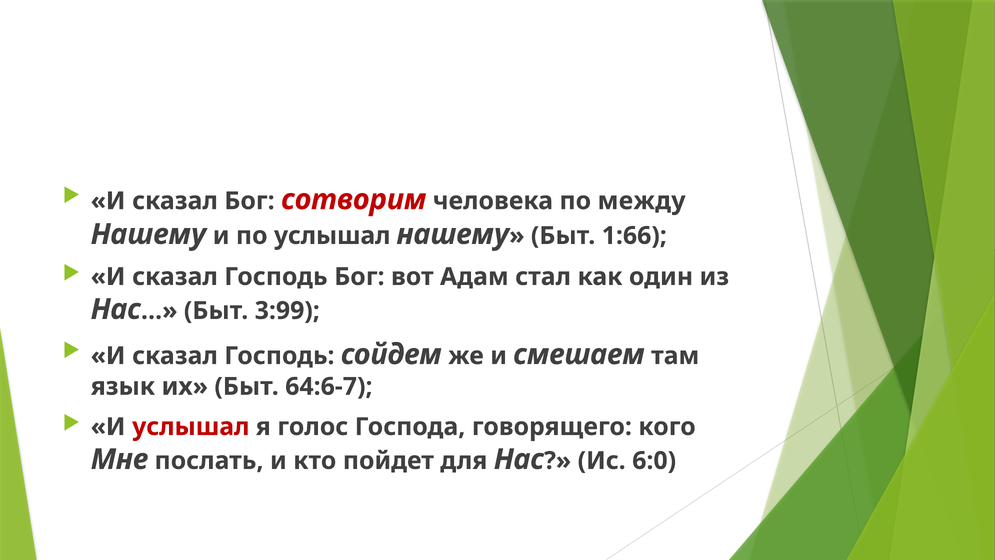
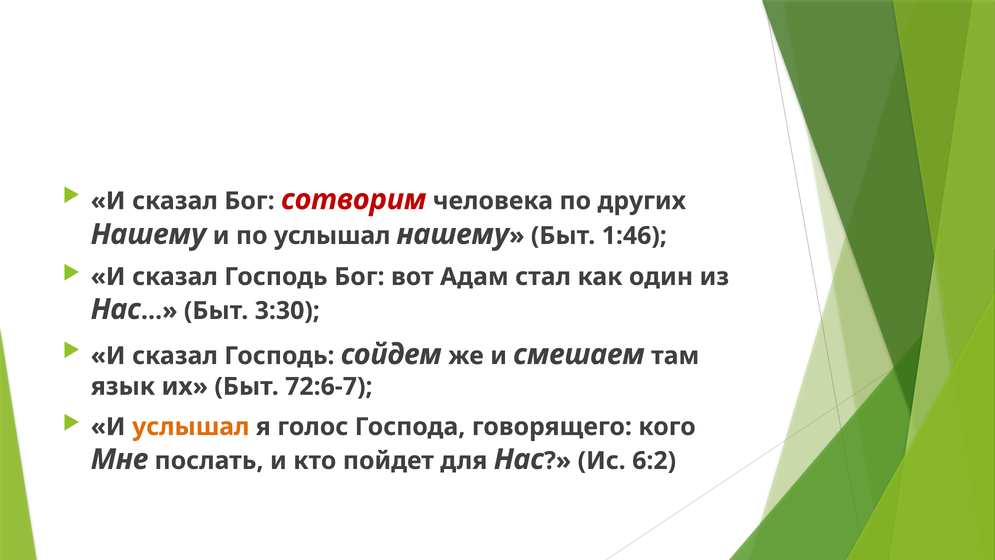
между: между -> других
1:66: 1:66 -> 1:46
3:99: 3:99 -> 3:30
64:6-7: 64:6-7 -> 72:6-7
услышал at (191, 427) colour: red -> orange
6:0: 6:0 -> 6:2
